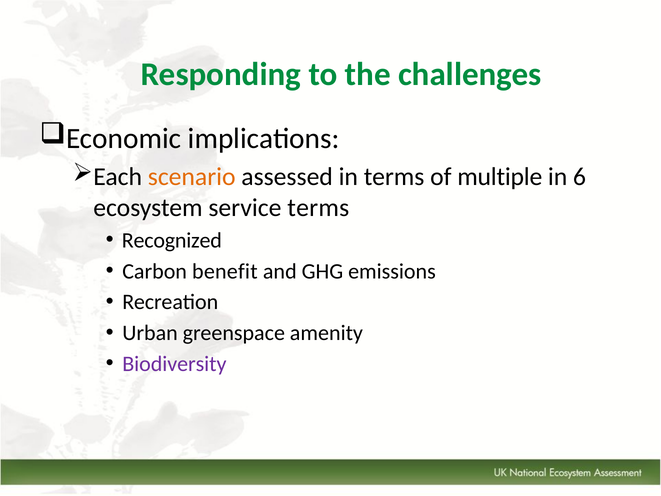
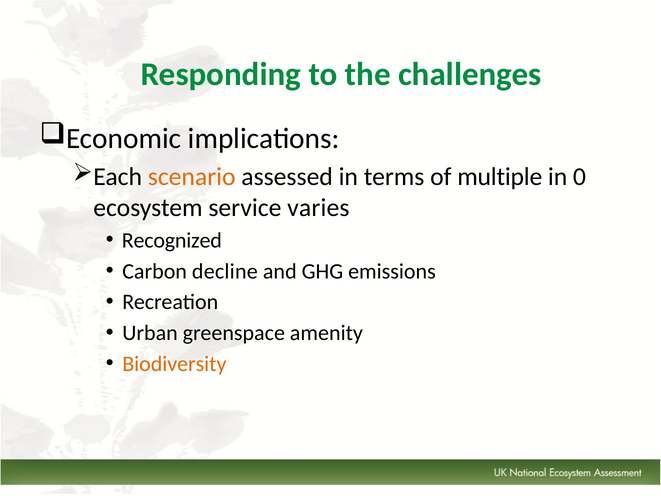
6: 6 -> 0
service terms: terms -> varies
benefit: benefit -> decline
Biodiversity colour: purple -> orange
